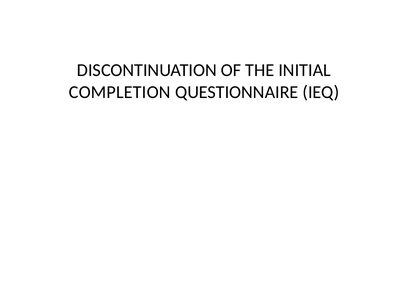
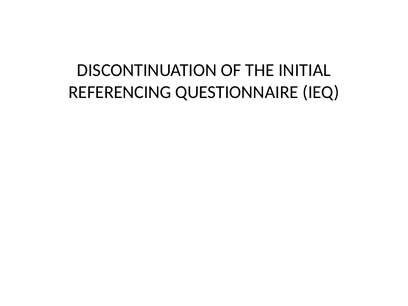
COMPLETION: COMPLETION -> REFERENCING
